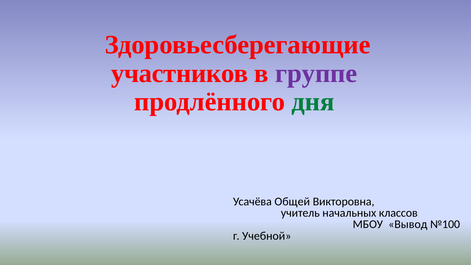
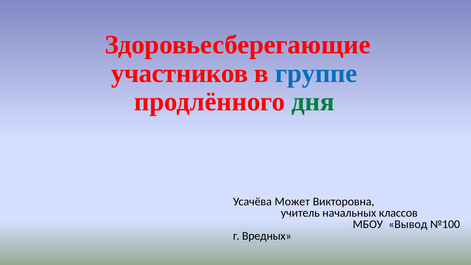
группе colour: purple -> blue
Общей: Общей -> Может
Учебной: Учебной -> Вредных
